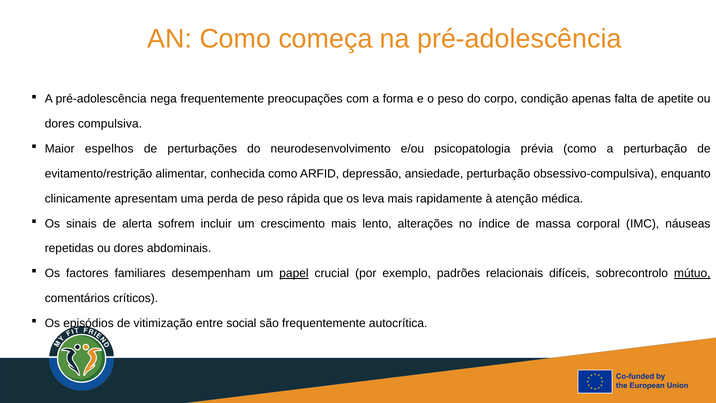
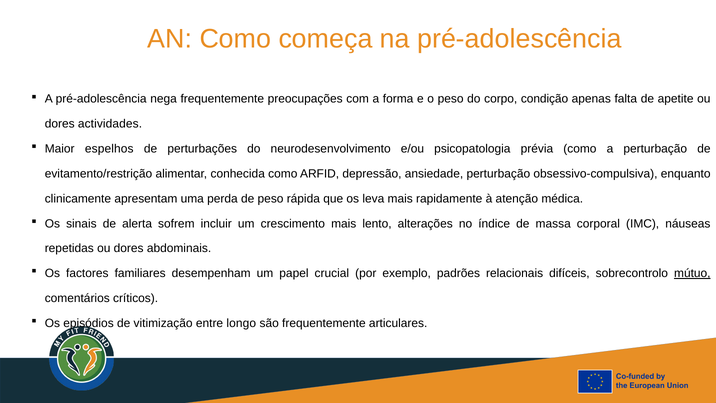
compulsiva: compulsiva -> actividades
papel underline: present -> none
social: social -> longo
autocrítica: autocrítica -> articulares
